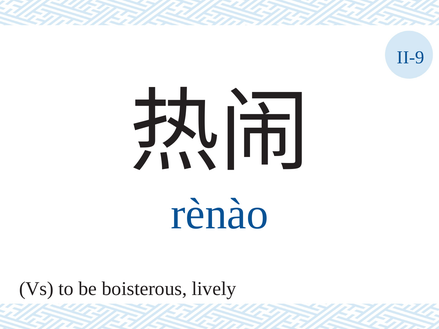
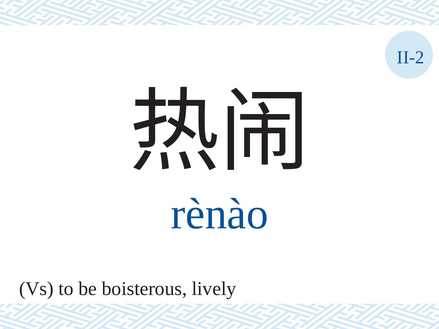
II-9: II-9 -> II-2
